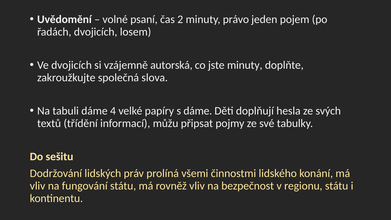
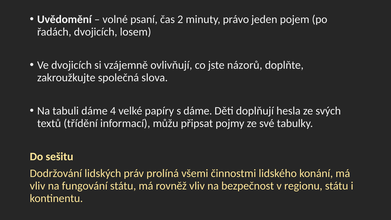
autorská: autorská -> ovlivňují
jste minuty: minuty -> názorů
